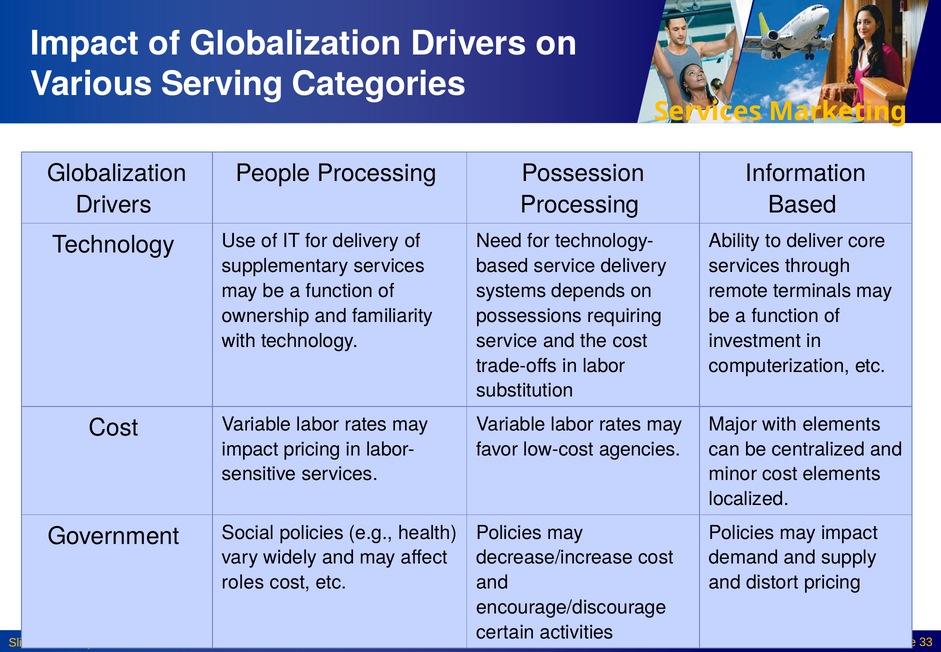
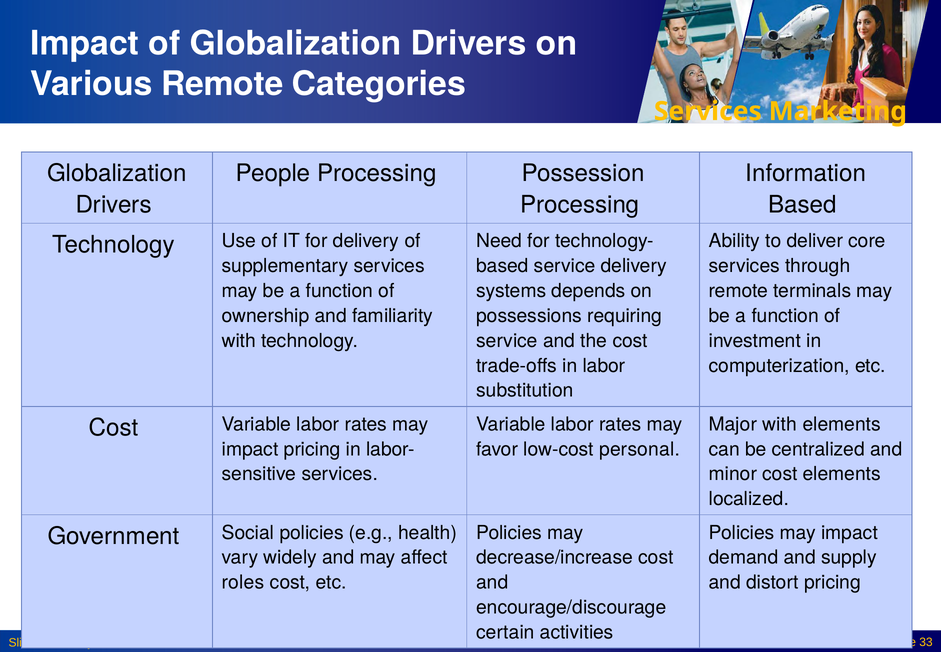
Various Serving: Serving -> Remote
agencies: agencies -> personal
